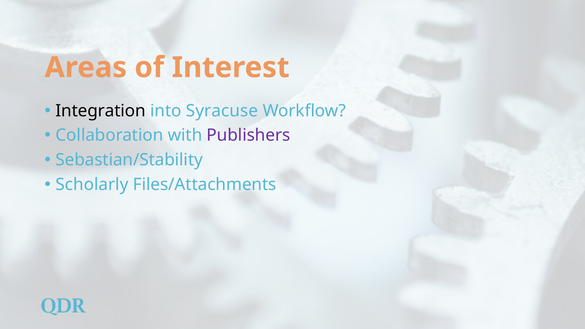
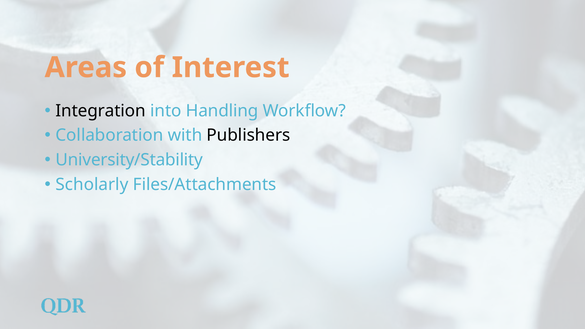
Syracuse: Syracuse -> Handling
Publishers colour: purple -> black
Sebastian/Stability: Sebastian/Stability -> University/Stability
